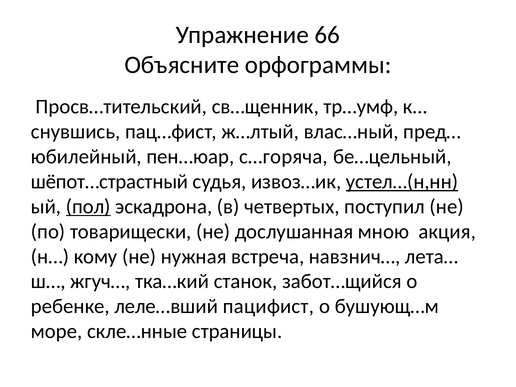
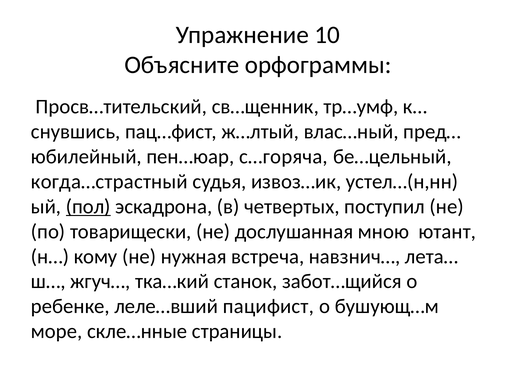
66: 66 -> 10
шёпот…страстный: шёпот…страстный -> когда…страстный
устел…(н,нн underline: present -> none
акция: акция -> ютант
